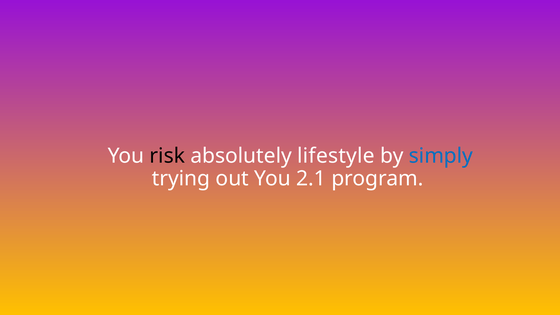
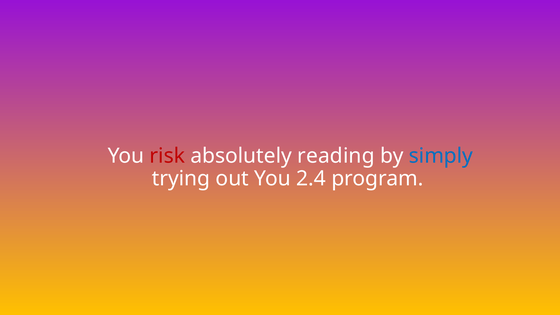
risk colour: black -> red
lifestyle: lifestyle -> reading
2.1: 2.1 -> 2.4
